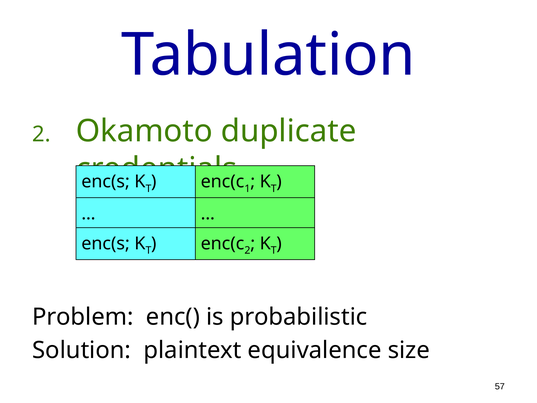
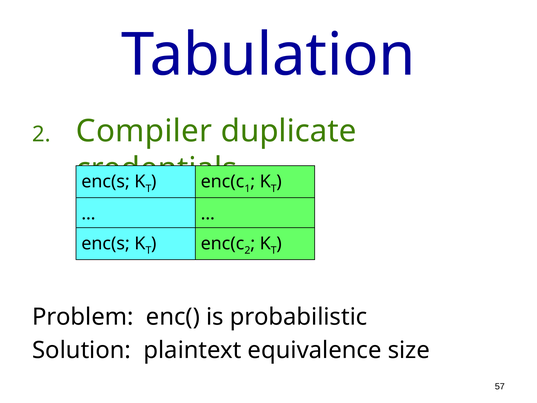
Okamoto: Okamoto -> Compiler
